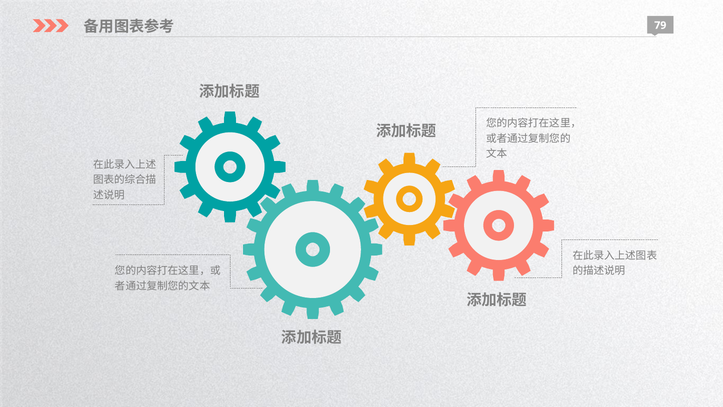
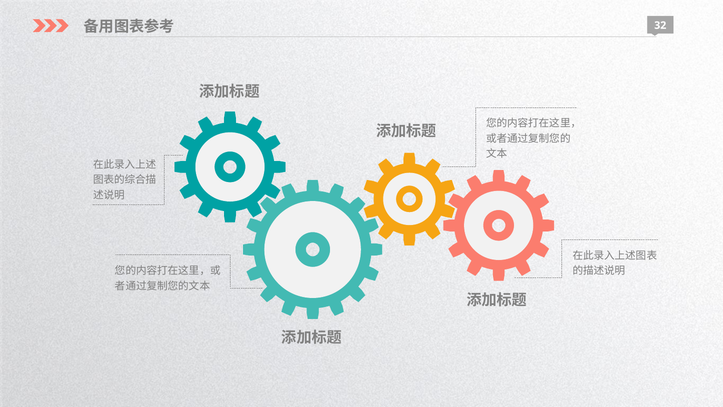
79: 79 -> 32
